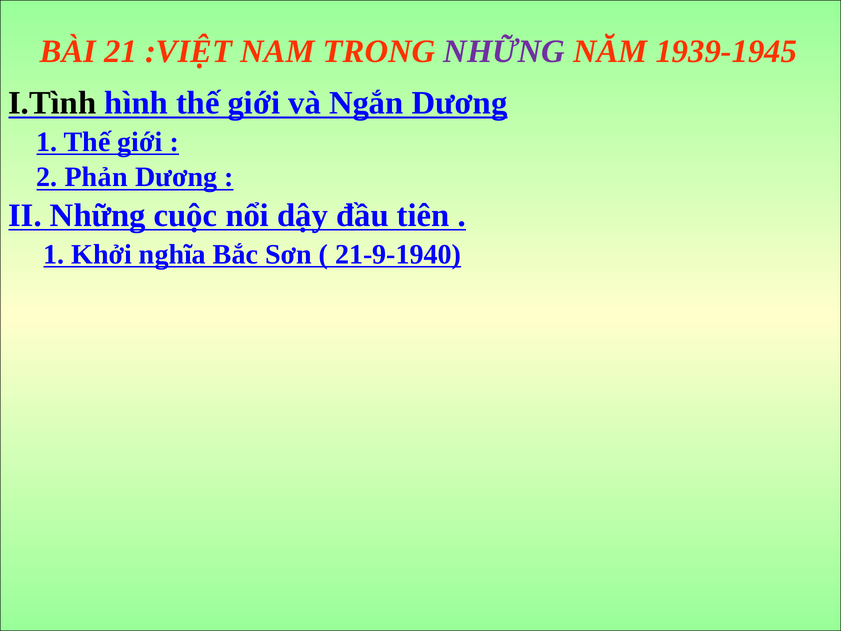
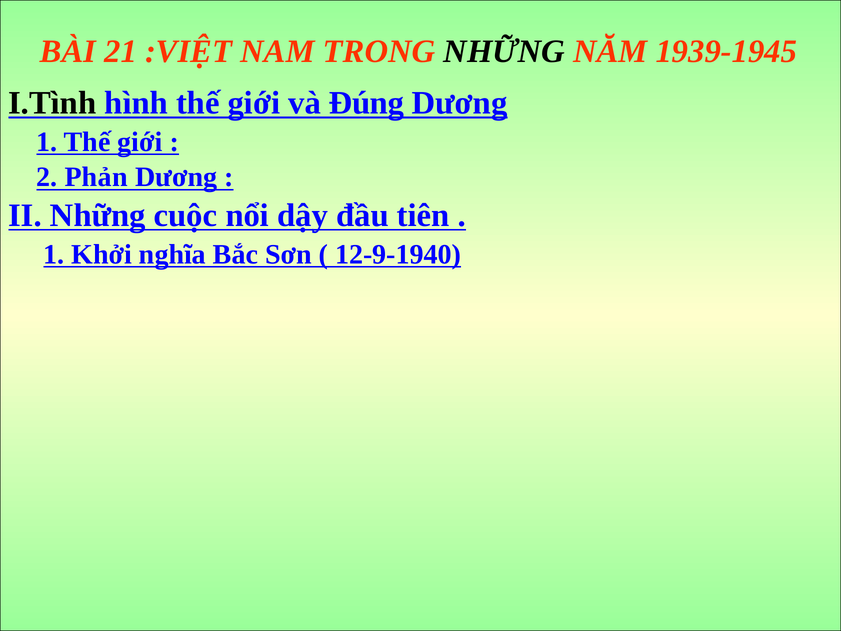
NHỮNG at (504, 51) colour: purple -> black
Ngắn: Ngắn -> Đúng
21-9-1940: 21-9-1940 -> 12-9-1940
